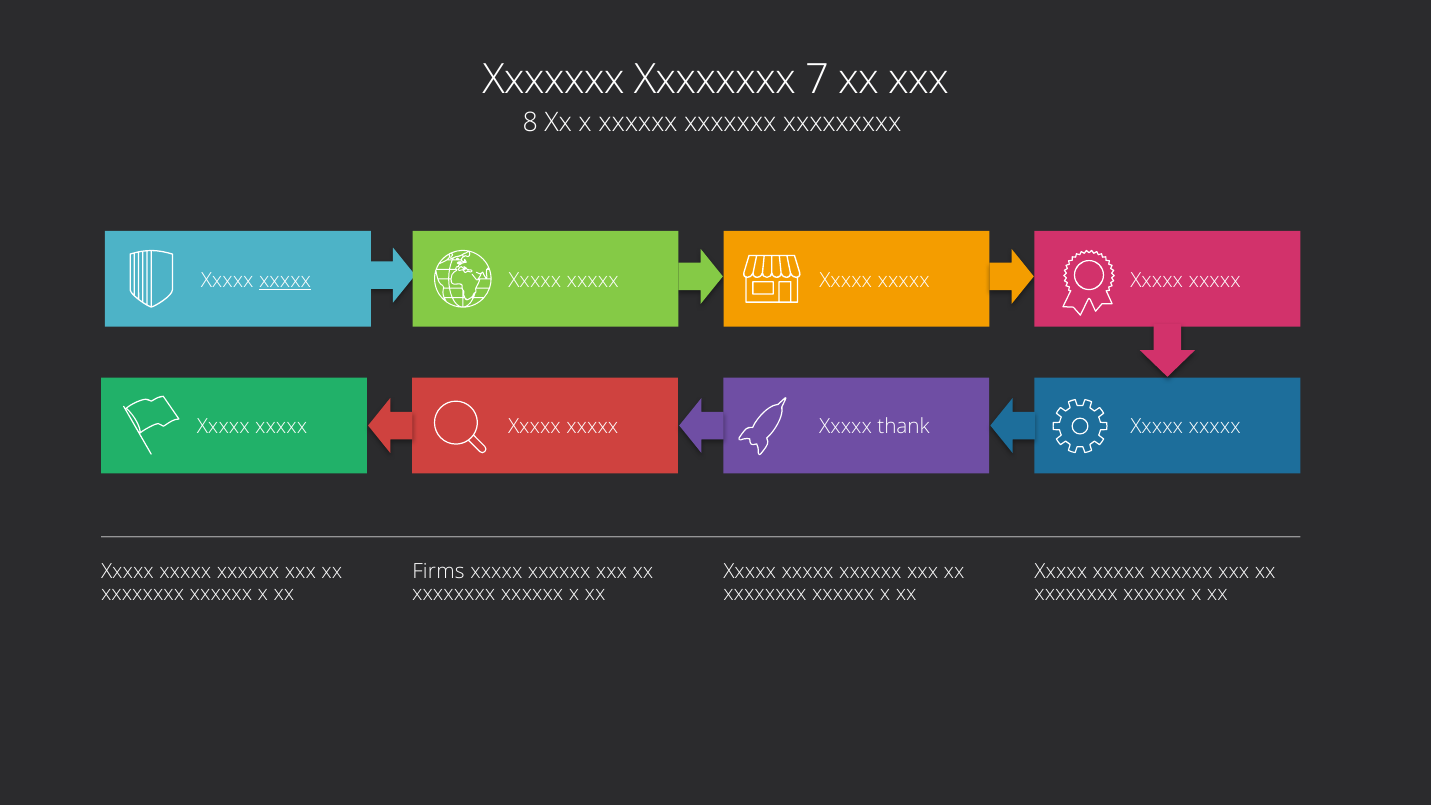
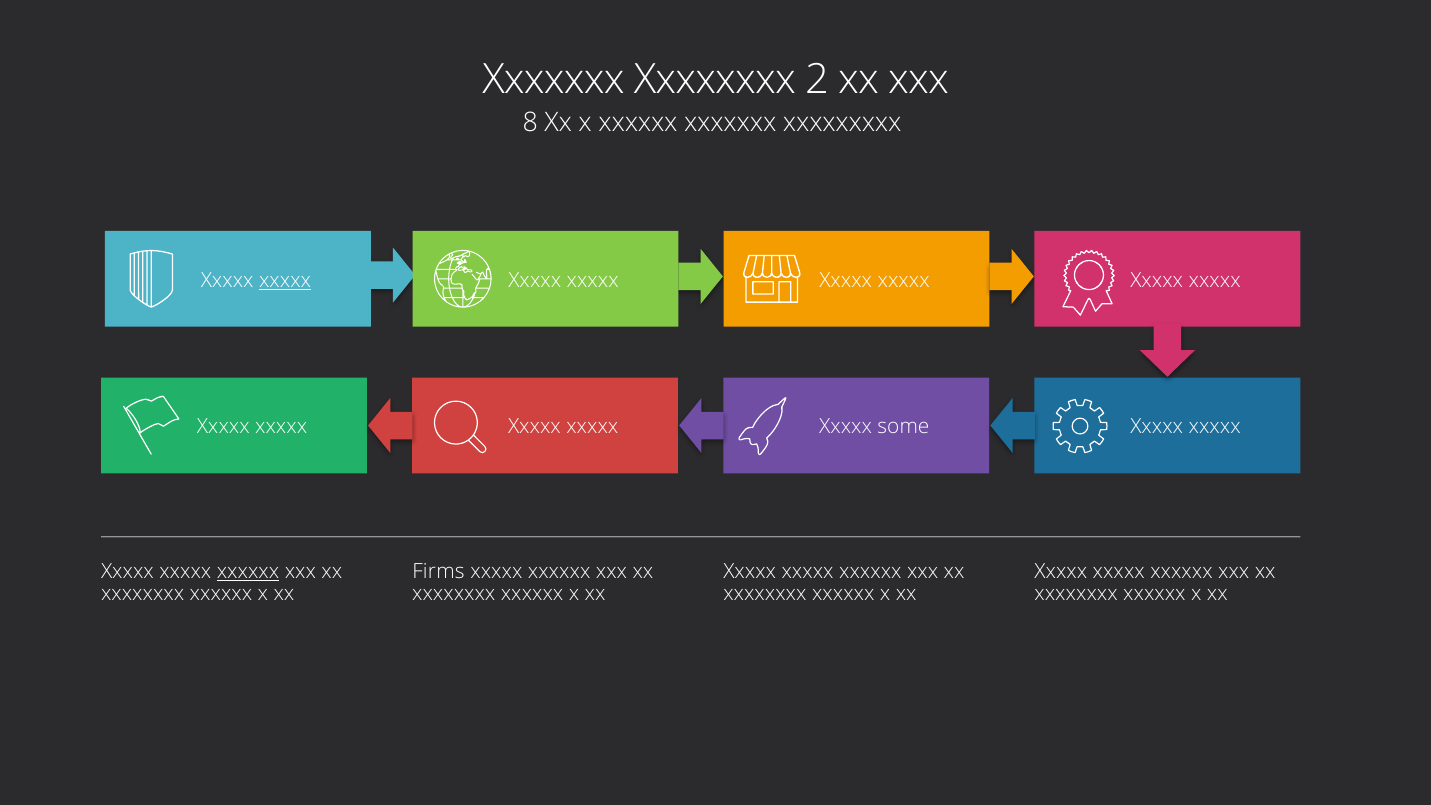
7: 7 -> 2
thank: thank -> some
xxxxxx at (248, 571) underline: none -> present
